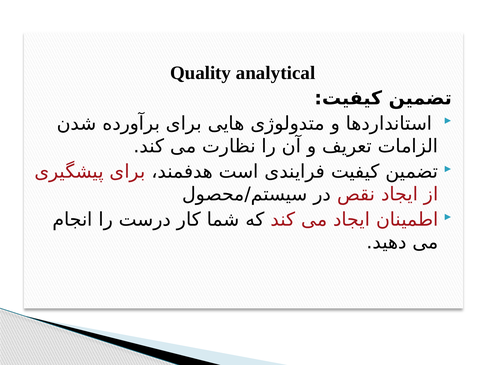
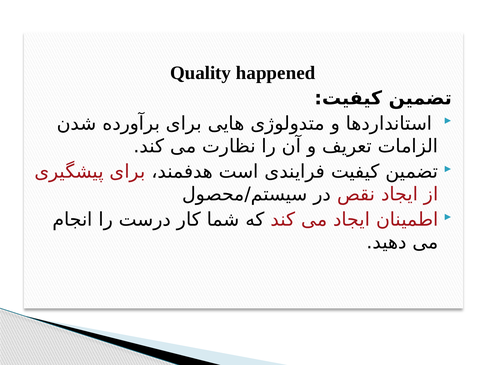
analytical: analytical -> happened
